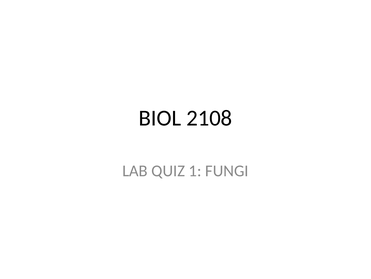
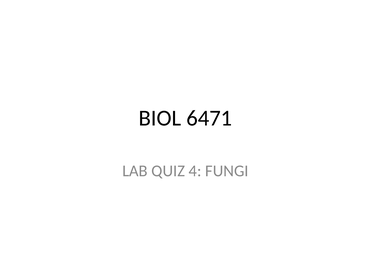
2108: 2108 -> 6471
1: 1 -> 4
